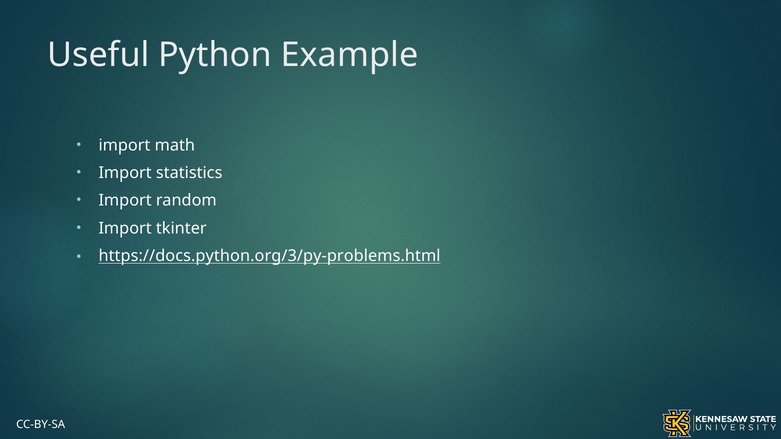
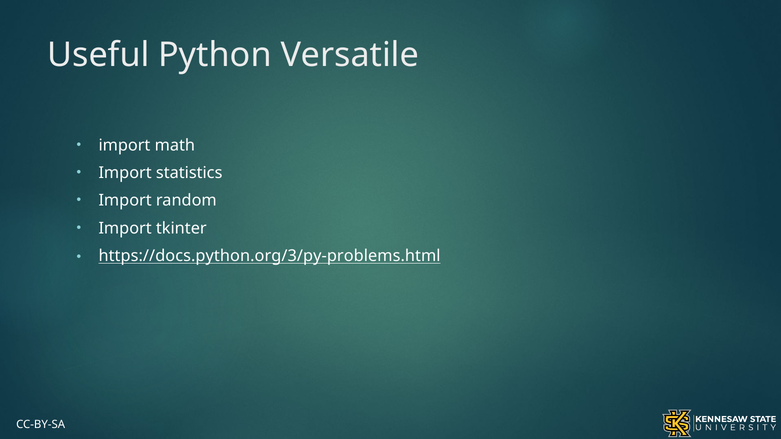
Example: Example -> Versatile
